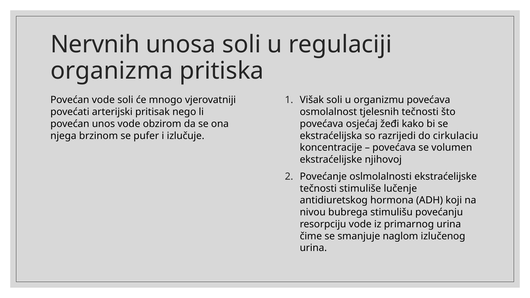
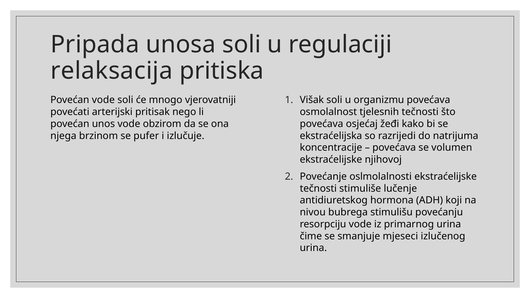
Nervnih: Nervnih -> Pripada
organizma: organizma -> relaksacija
cirkulaciu: cirkulaciu -> natrijuma
naglom: naglom -> mjeseci
